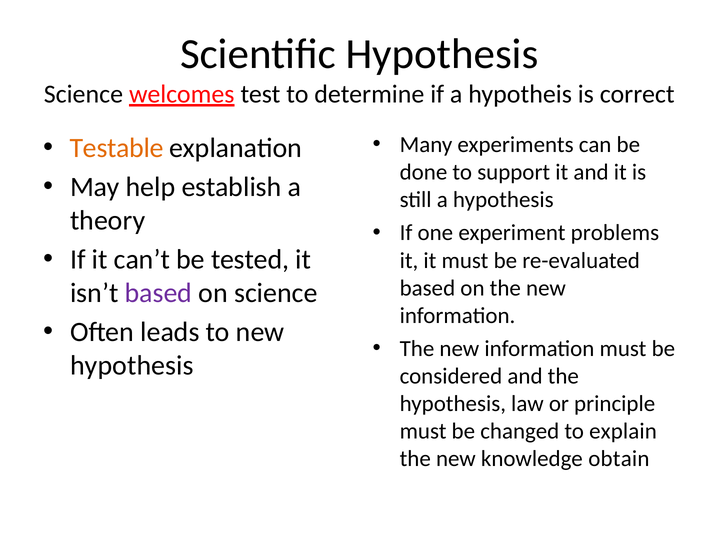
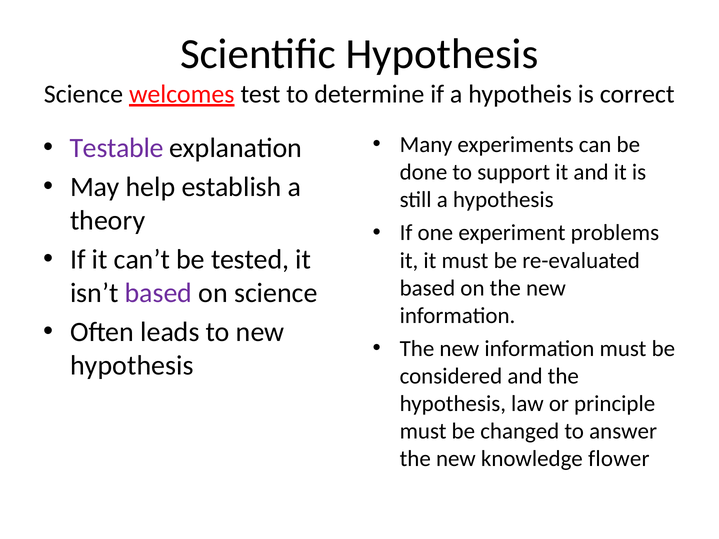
Testable colour: orange -> purple
explain: explain -> answer
obtain: obtain -> flower
